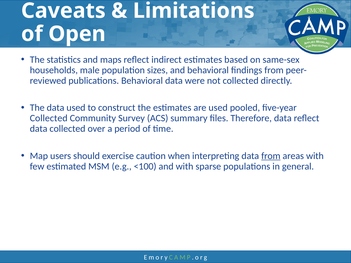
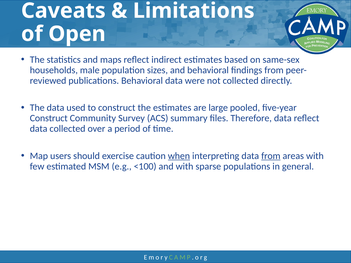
are used: used -> large
Collected at (49, 118): Collected -> Construct
when underline: none -> present
